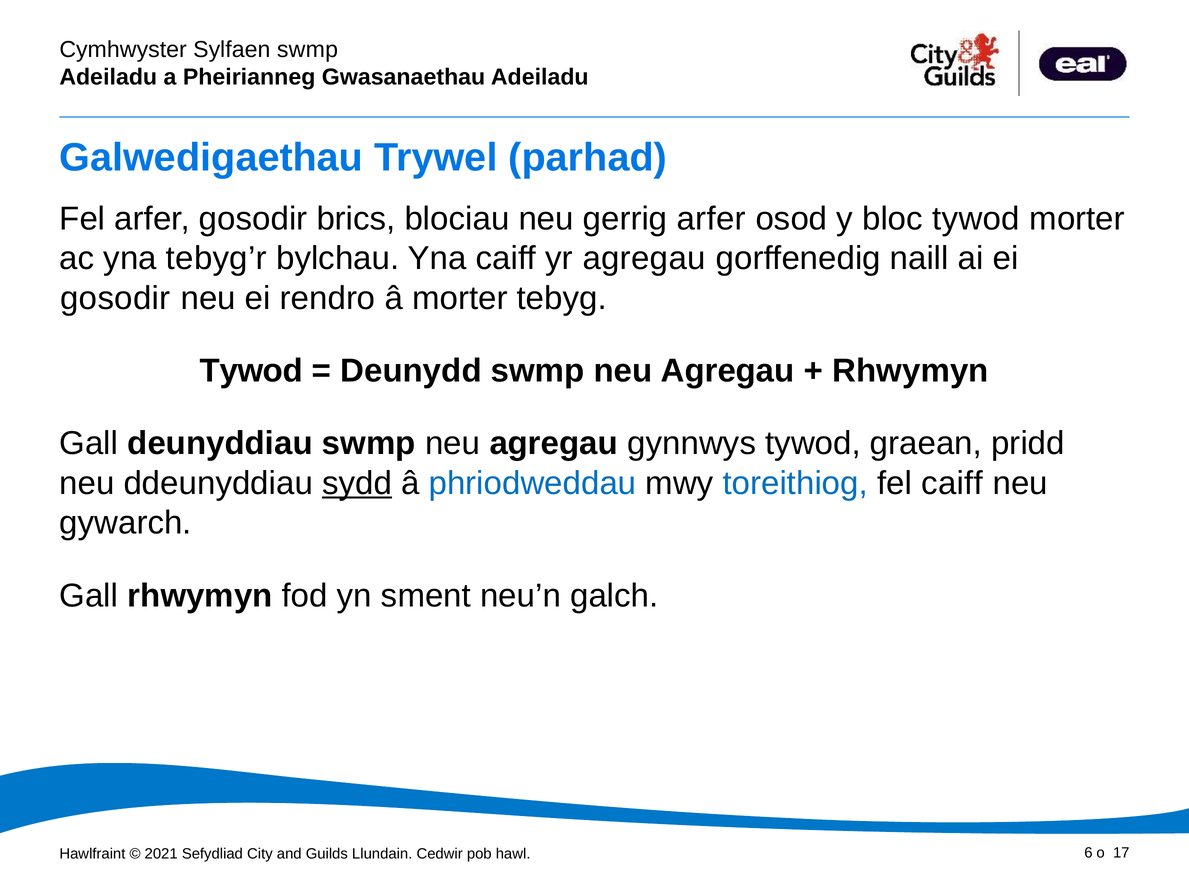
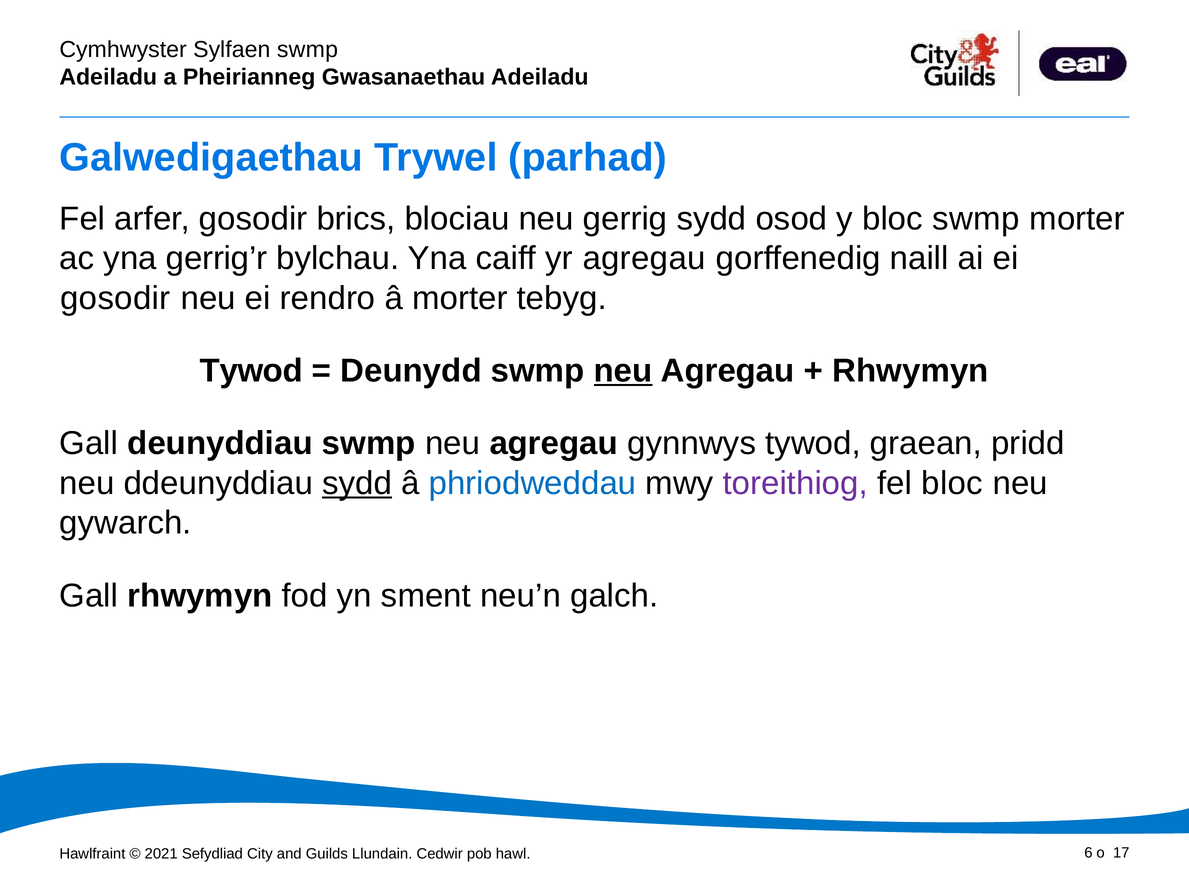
gerrig arfer: arfer -> sydd
bloc tywod: tywod -> swmp
tebyg’r: tebyg’r -> gerrig’r
neu at (623, 371) underline: none -> present
toreithiog colour: blue -> purple
fel caiff: caiff -> bloc
